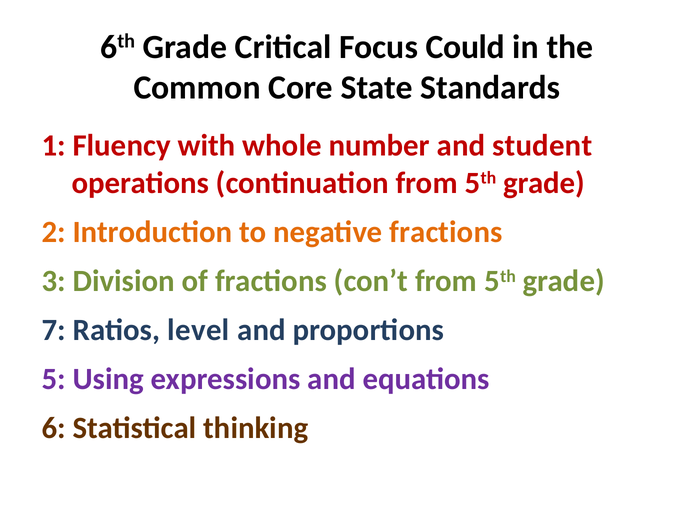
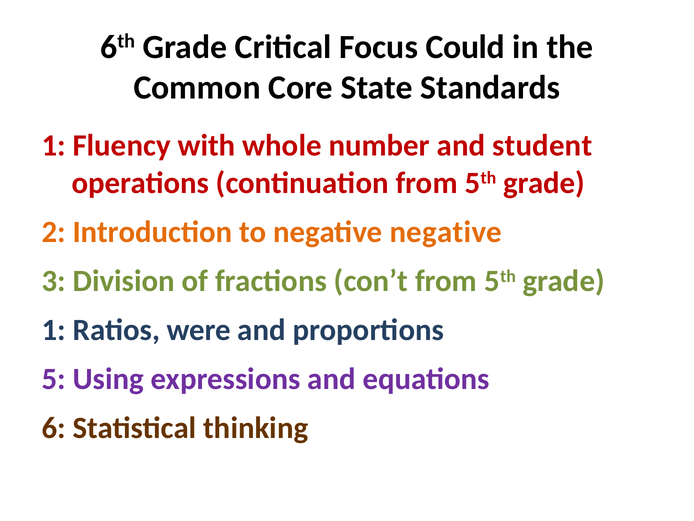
negative fractions: fractions -> negative
7 at (54, 330): 7 -> 1
level: level -> were
